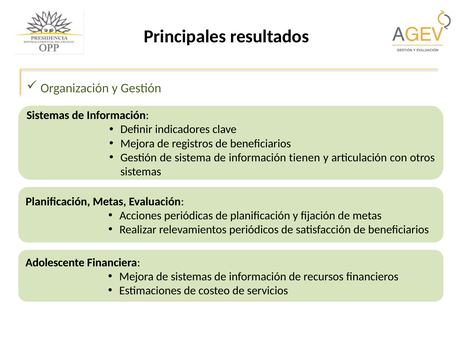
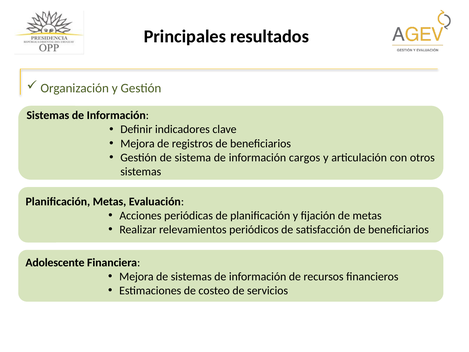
tienen: tienen -> cargos
